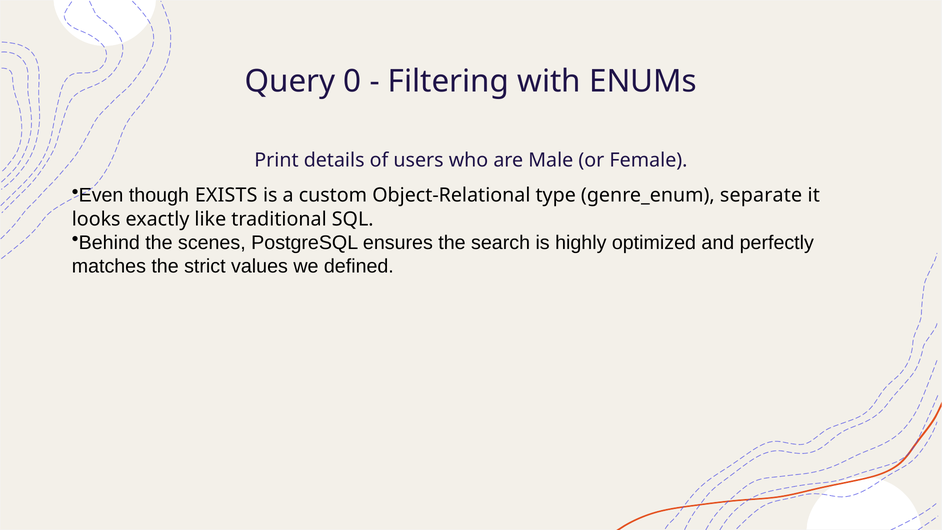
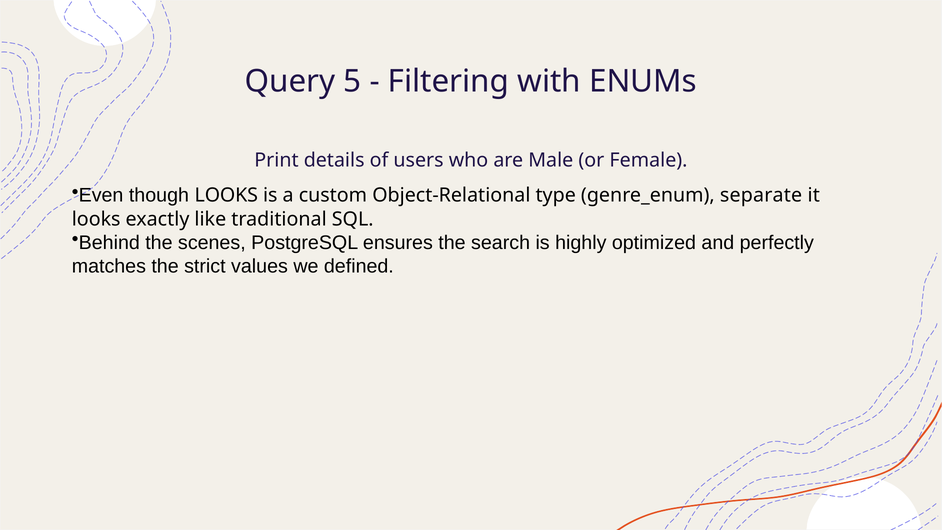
0: 0 -> 5
though EXISTS: EXISTS -> LOOKS
